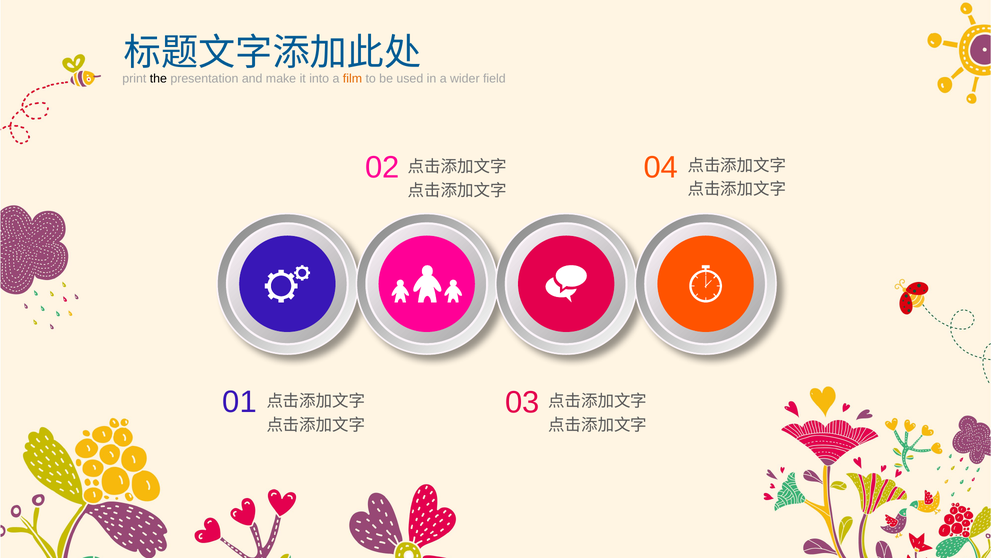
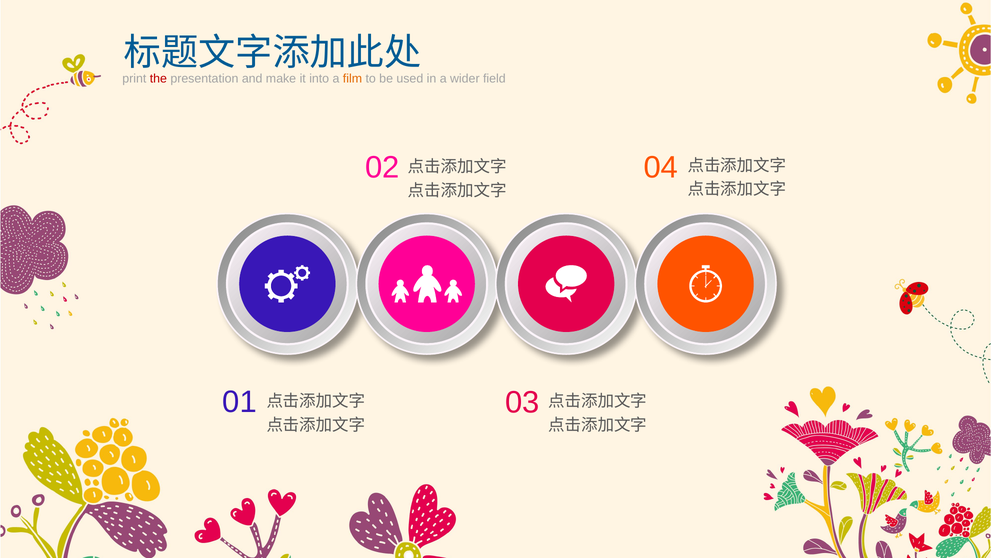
the colour: black -> red
